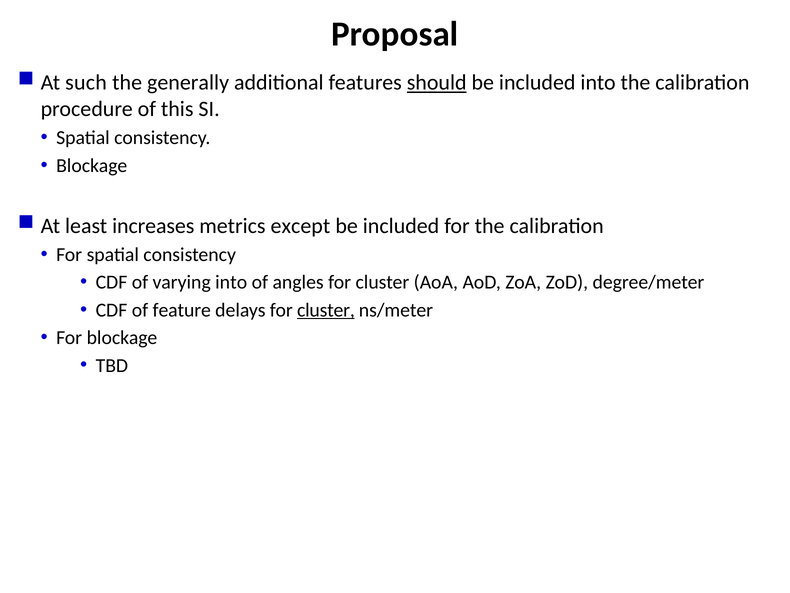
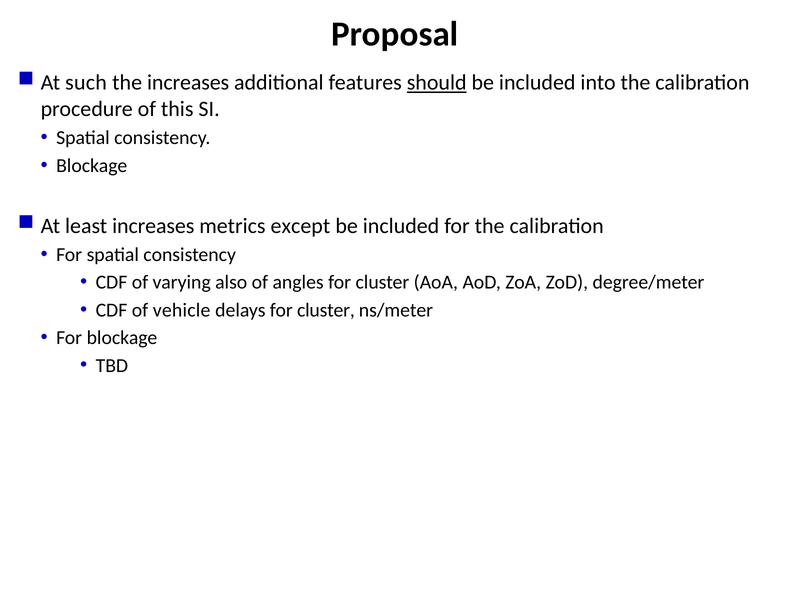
the generally: generally -> increases
varying into: into -> also
feature: feature -> vehicle
cluster at (326, 310) underline: present -> none
